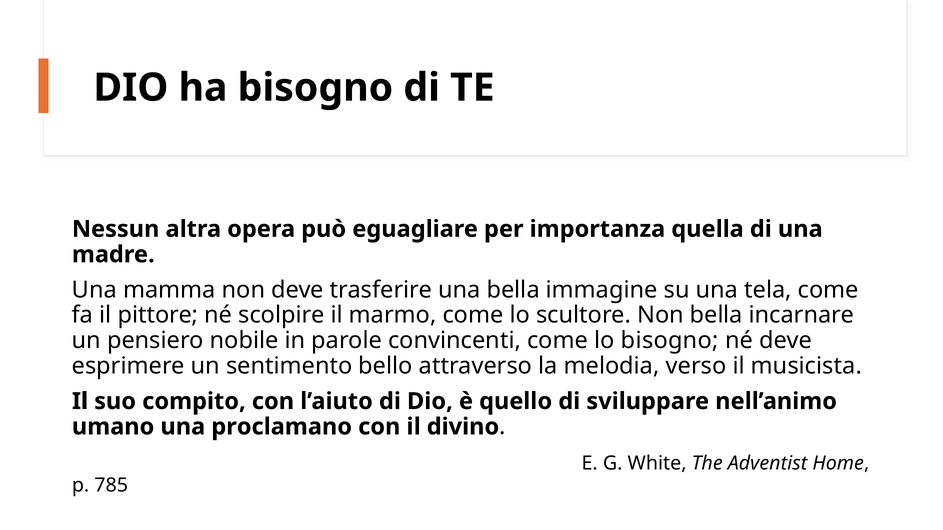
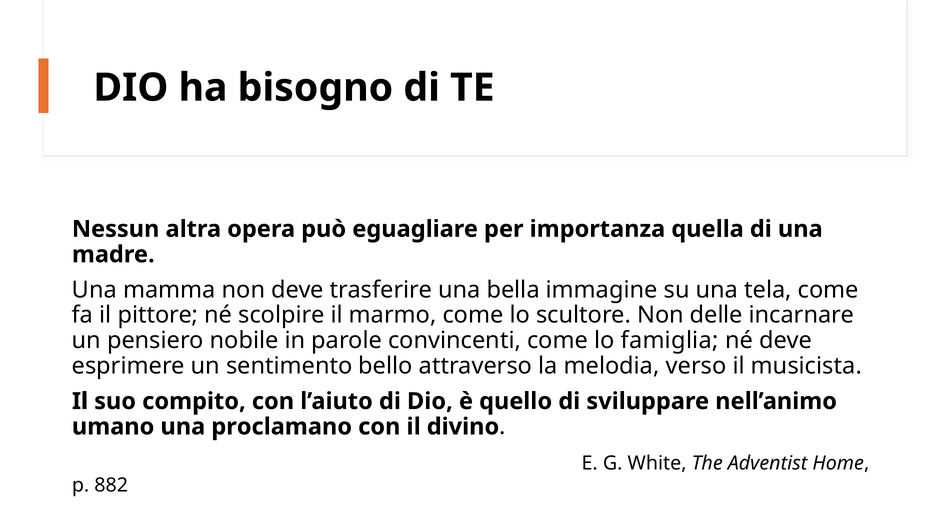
Non bella: bella -> delle
lo bisogno: bisogno -> famiglia
785: 785 -> 882
